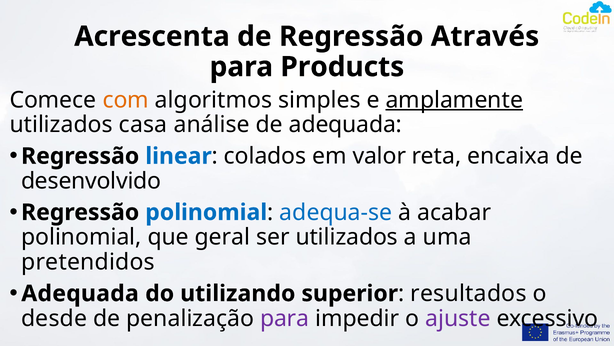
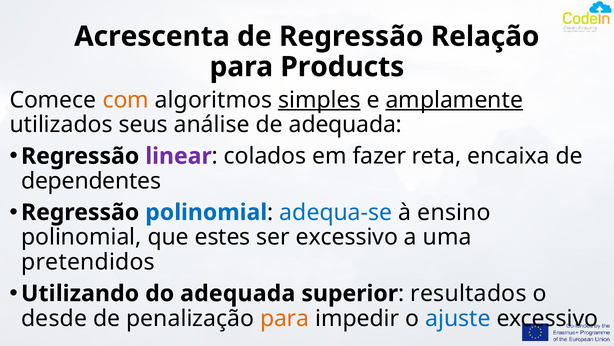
Através: Através -> Relação
simples underline: none -> present
casa: casa -> seus
linear colour: blue -> purple
valor: valor -> fazer
desenvolvido: desenvolvido -> dependentes
acabar: acabar -> ensino
geral: geral -> estes
ser utilizados: utilizados -> excessivo
Adequada at (80, 293): Adequada -> Utilizando
do utilizando: utilizando -> adequada
para at (285, 318) colour: purple -> orange
ajuste colour: purple -> blue
